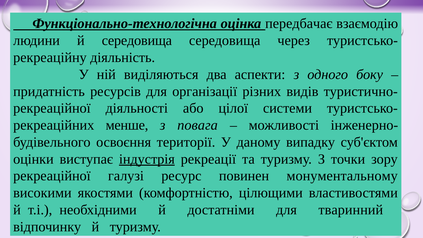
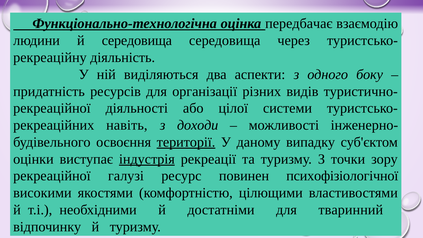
менше: менше -> навіть
повага: повага -> доходи
території underline: none -> present
монументальному: монументальному -> психофізіологічної
